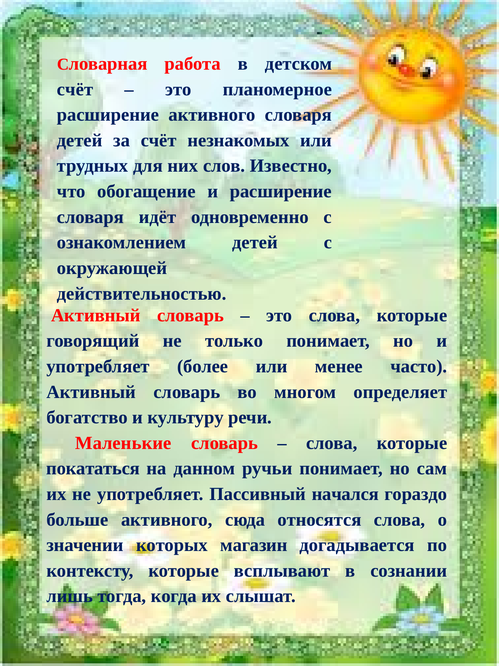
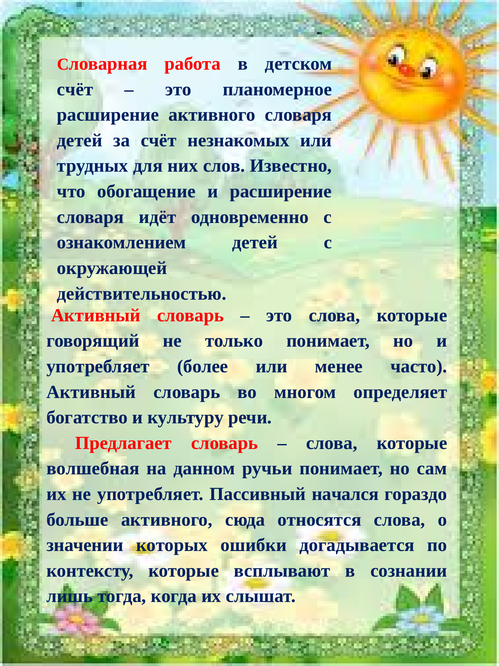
Маленькие: Маленькие -> Предлагает
покататься: покататься -> волшебная
магазин: магазин -> ошибки
